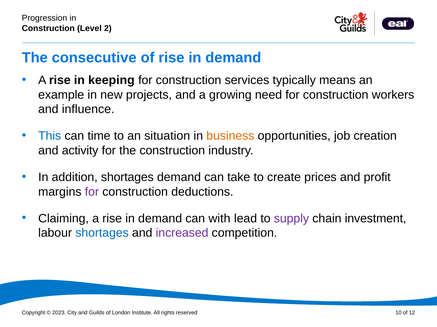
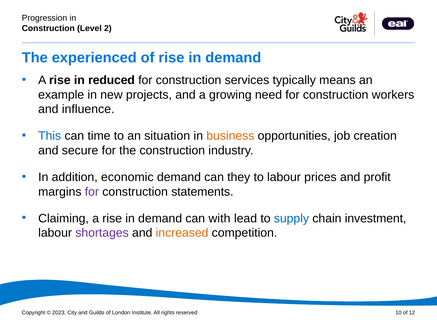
consecutive: consecutive -> experienced
keeping: keeping -> reduced
activity: activity -> secure
addition shortages: shortages -> economic
take: take -> they
to create: create -> labour
deductions: deductions -> statements
supply colour: purple -> blue
shortages at (102, 233) colour: blue -> purple
increased colour: purple -> orange
